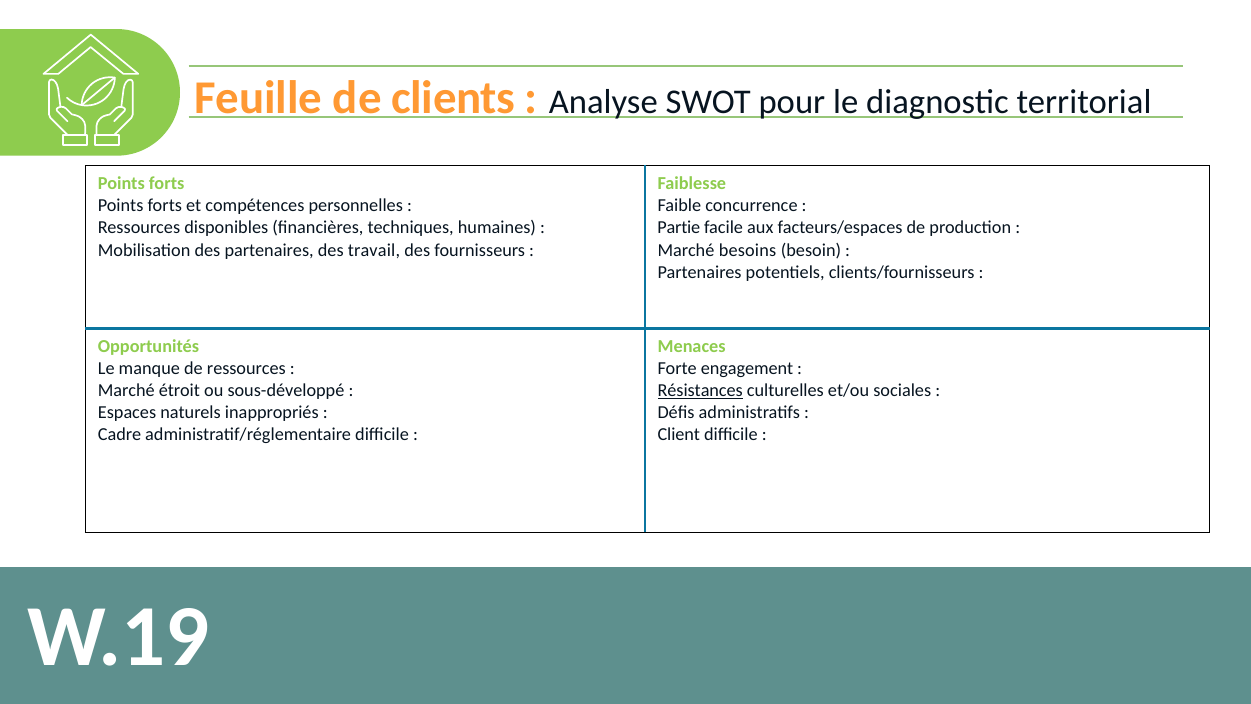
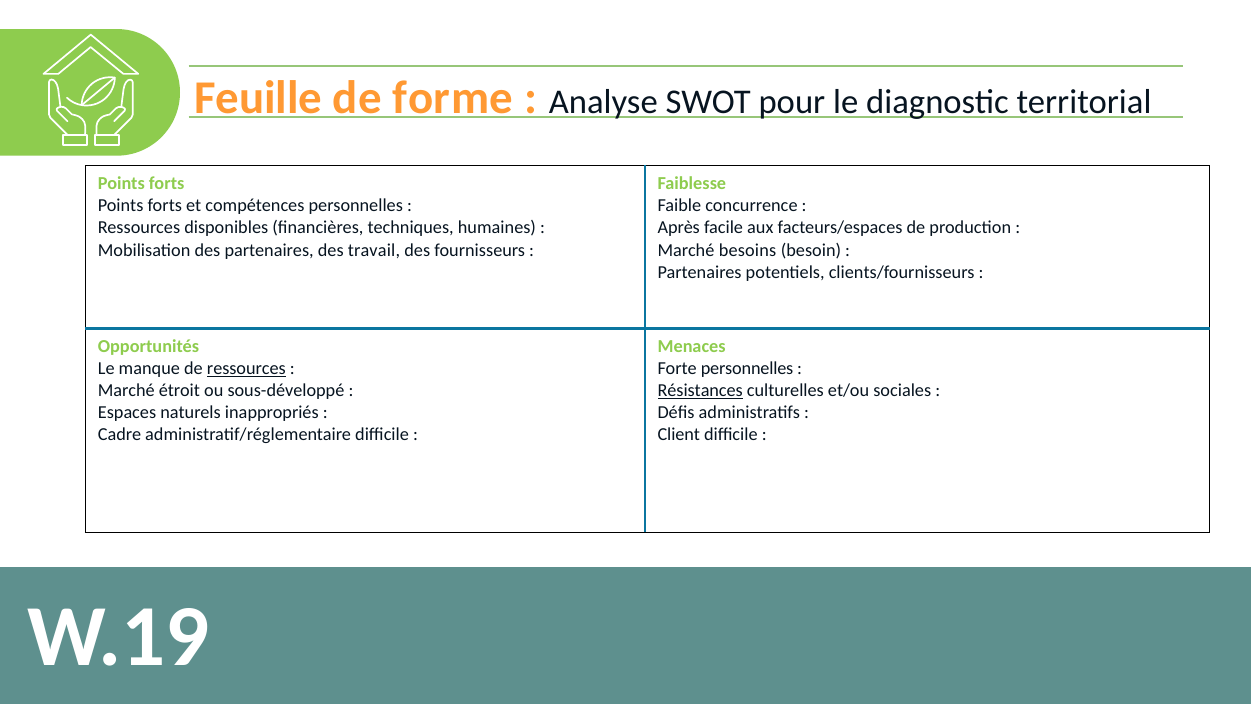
clients: clients -> forme
Partie: Partie -> Après
ressources at (246, 368) underline: none -> present
Forte engagement: engagement -> personnelles
